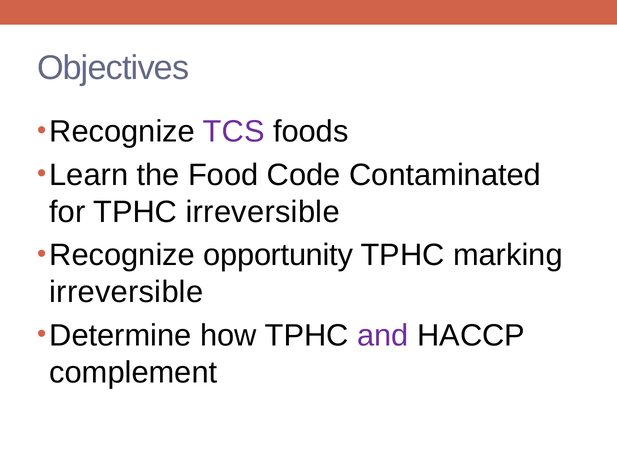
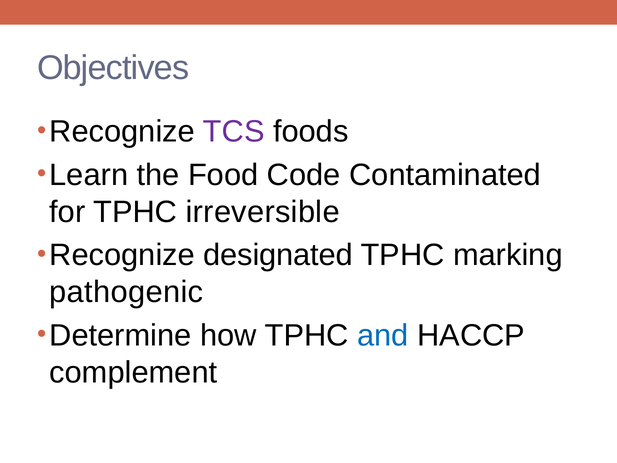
opportunity: opportunity -> designated
irreversible at (126, 292): irreversible -> pathogenic
and colour: purple -> blue
